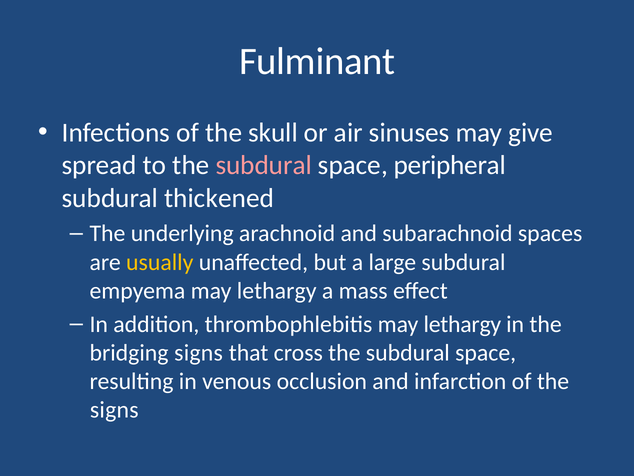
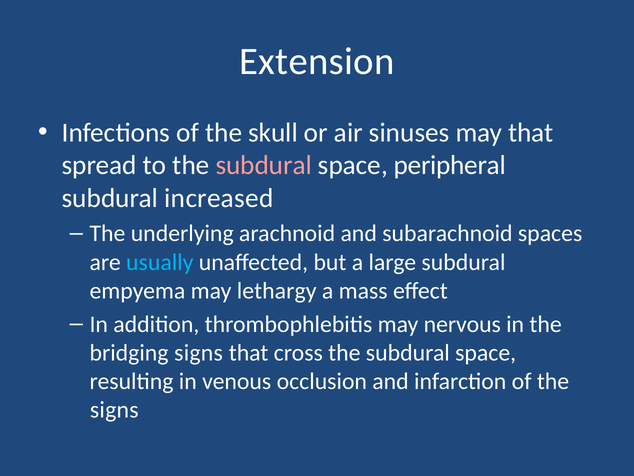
Fulminant: Fulminant -> Extension
may give: give -> that
thickened: thickened -> increased
usually colour: yellow -> light blue
thrombophlebitis may lethargy: lethargy -> nervous
